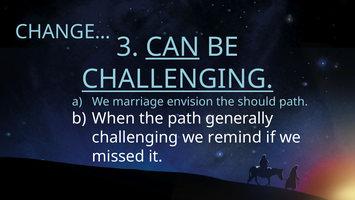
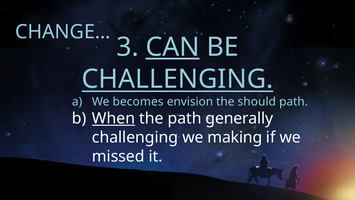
marriage: marriage -> becomes
When underline: none -> present
remind: remind -> making
